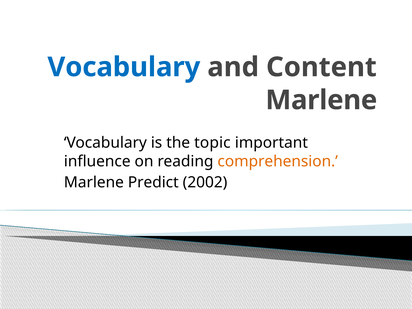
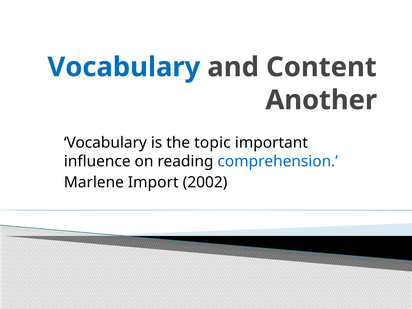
Marlene at (321, 100): Marlene -> Another
comprehension colour: orange -> blue
Predict: Predict -> Import
